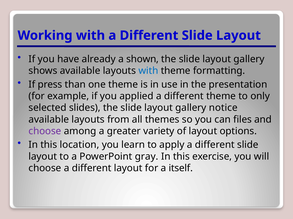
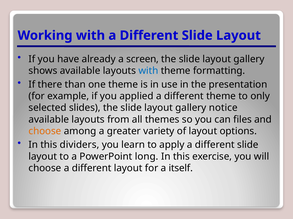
shown: shown -> screen
press: press -> there
choose at (45, 132) colour: purple -> orange
location: location -> dividers
gray: gray -> long
